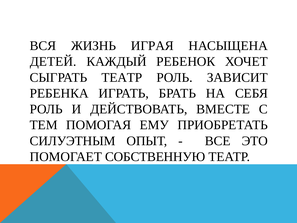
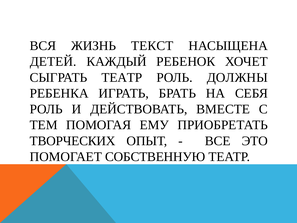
ИГРАЯ: ИГРАЯ -> ТЕКСТ
ЗАВИСИТ: ЗАВИСИТ -> ДОЛЖНЫ
СИЛУЭТНЫМ: СИЛУЭТНЫМ -> ТВОРЧЕСКИХ
